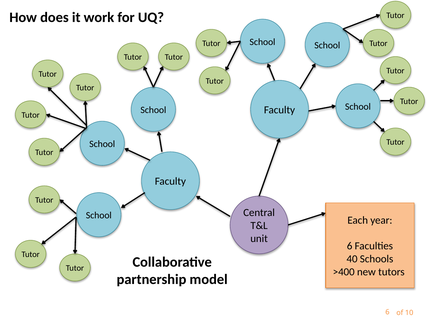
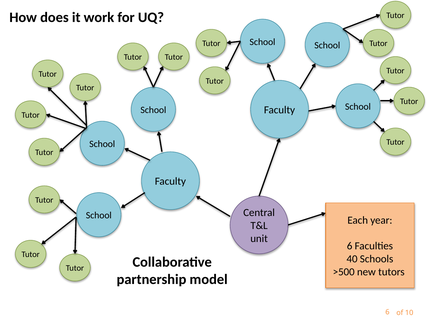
>400: >400 -> >500
